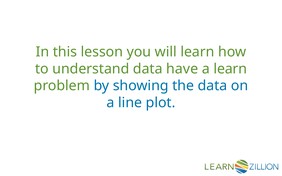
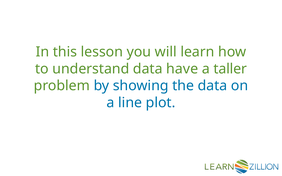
a learn: learn -> taller
